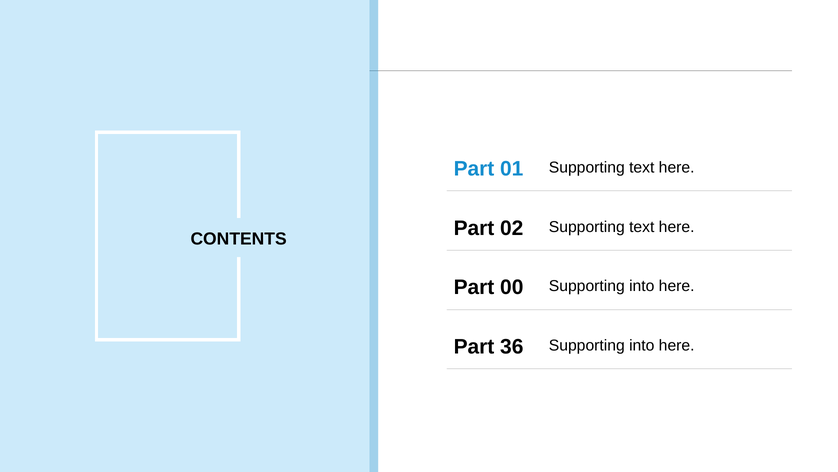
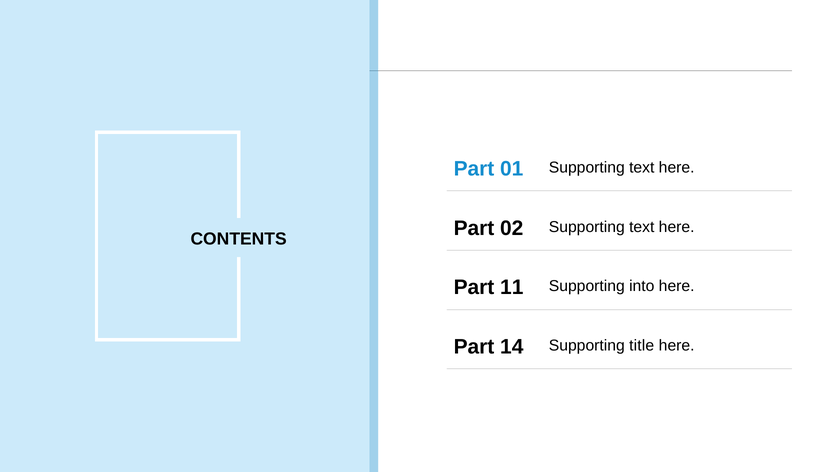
00: 00 -> 11
36: 36 -> 14
into at (642, 345): into -> title
